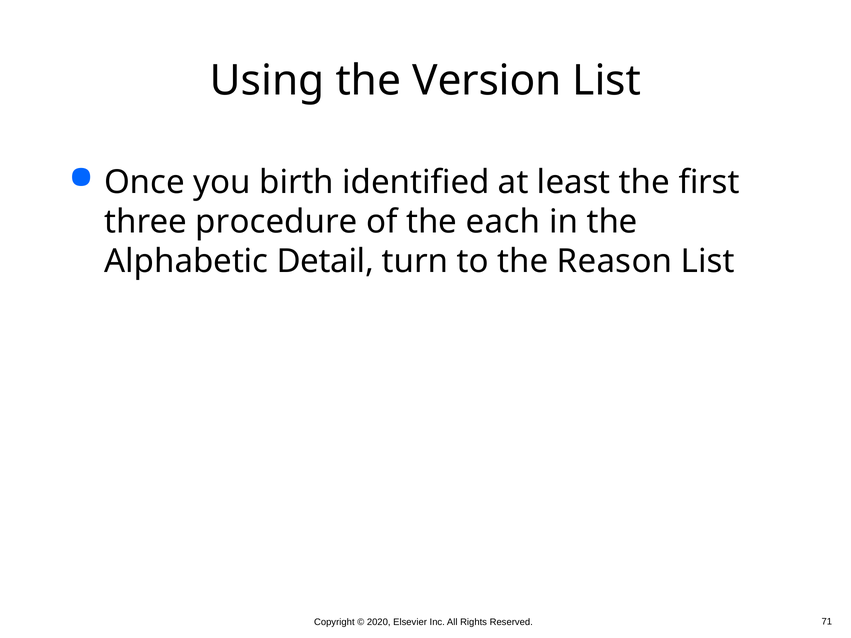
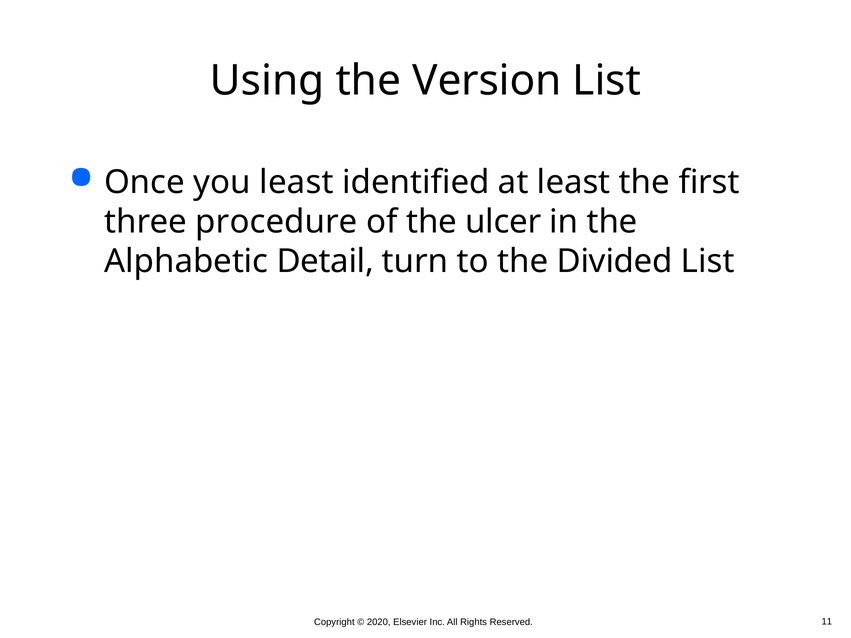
you birth: birth -> least
each: each -> ulcer
Reason: Reason -> Divided
71: 71 -> 11
